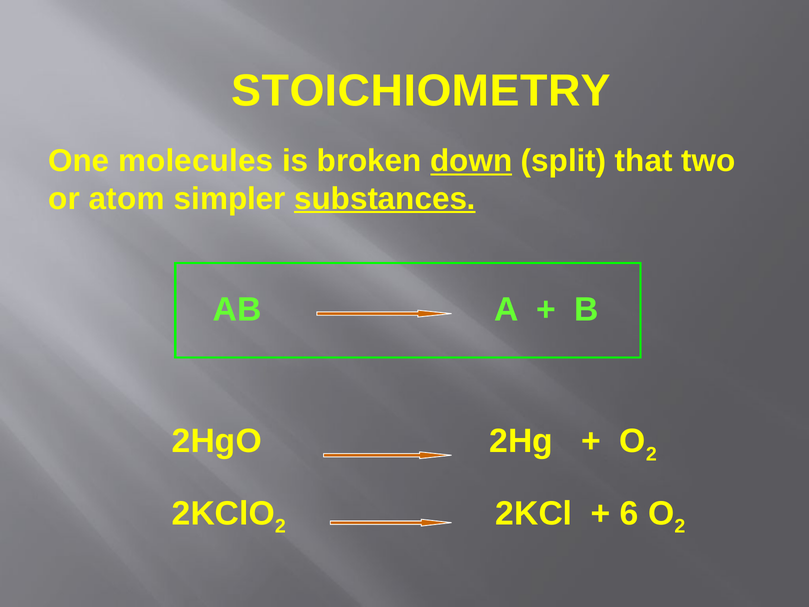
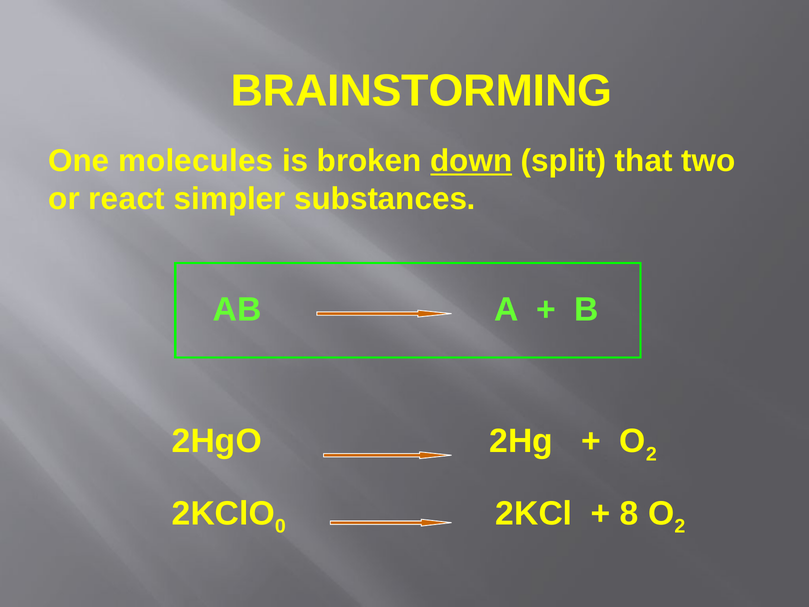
STOICHIOMETRY: STOICHIOMETRY -> BRAINSTORMING
atom: atom -> react
substances underline: present -> none
2 at (280, 526): 2 -> 0
6: 6 -> 8
